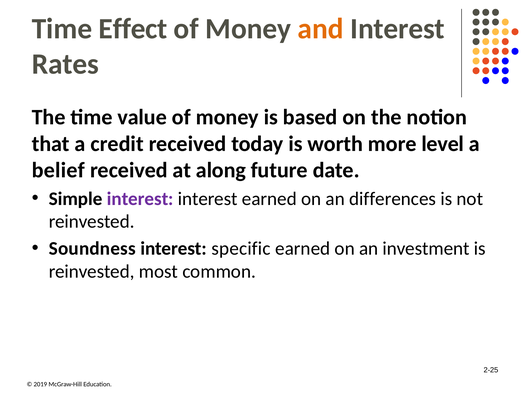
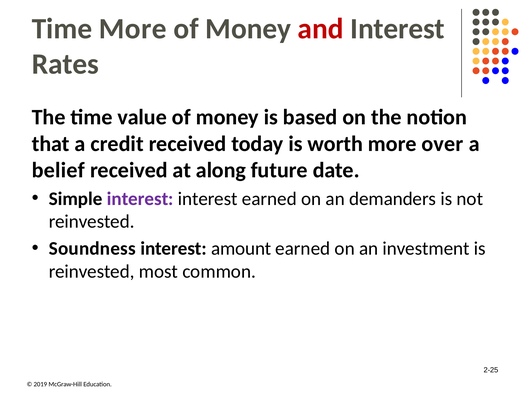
Time Effect: Effect -> More
and colour: orange -> red
level: level -> over
differences: differences -> demanders
specific: specific -> amount
